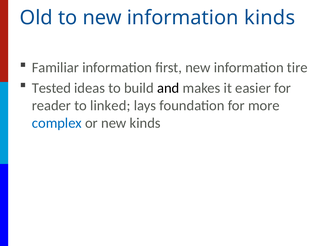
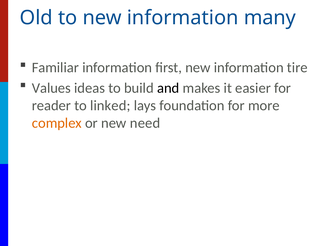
information kinds: kinds -> many
Tested: Tested -> Values
complex colour: blue -> orange
new kinds: kinds -> need
